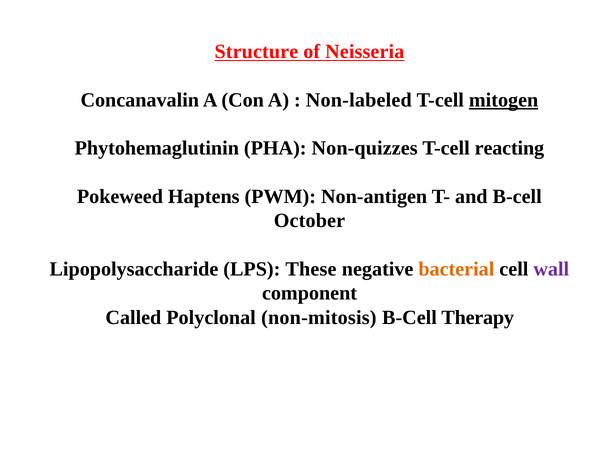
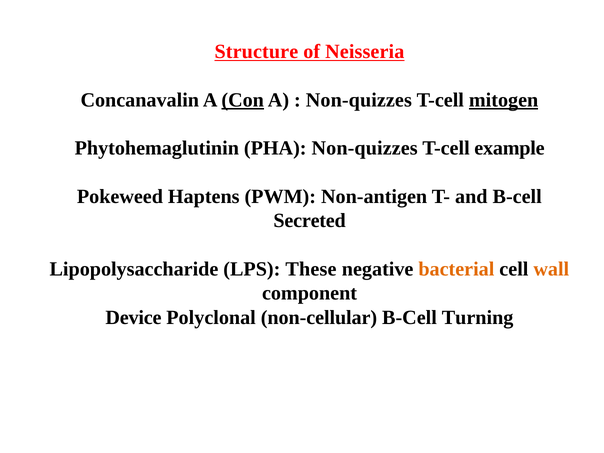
Con underline: none -> present
Non-labeled at (359, 100): Non-labeled -> Non-quizzes
reacting: reacting -> example
October: October -> Secreted
wall colour: purple -> orange
Called: Called -> Device
non-mitosis: non-mitosis -> non-cellular
Therapy: Therapy -> Turning
